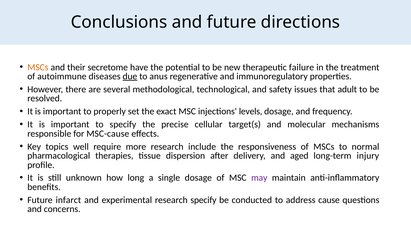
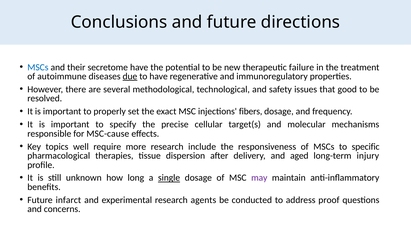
MSCs at (38, 67) colour: orange -> blue
to anus: anus -> have
adult: adult -> good
levels: levels -> fibers
normal: normal -> specific
single underline: none -> present
research specify: specify -> agents
cause: cause -> proof
